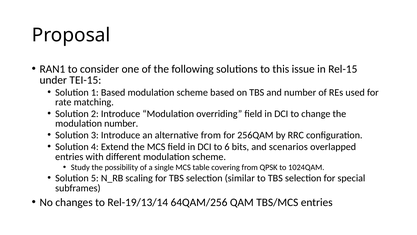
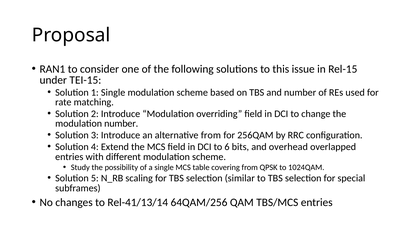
1 Based: Based -> Single
scenarios: scenarios -> overhead
Rel-19/13/14: Rel-19/13/14 -> Rel-41/13/14
